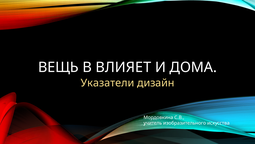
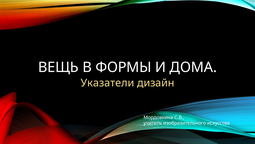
ВЛИЯЕТ: ВЛИЯЕТ -> ФОРМЫ
